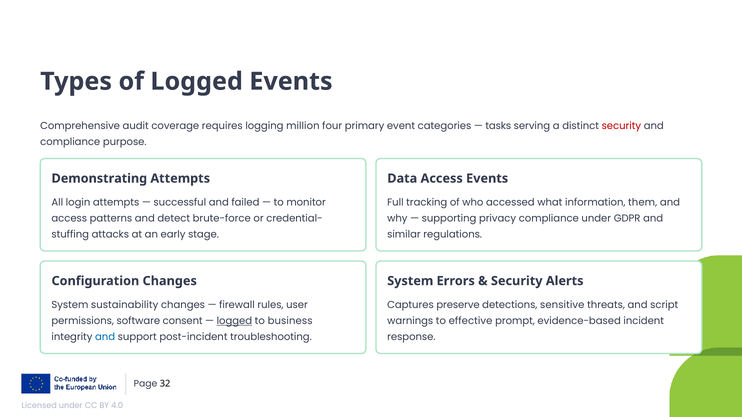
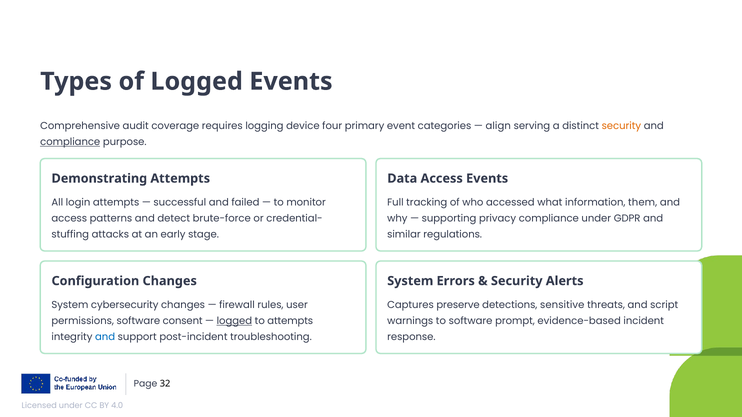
million: million -> device
tasks: tasks -> align
security at (621, 126) colour: red -> orange
compliance at (70, 142) underline: none -> present
sustainability: sustainability -> cybersecurity
to business: business -> attempts
to effective: effective -> software
